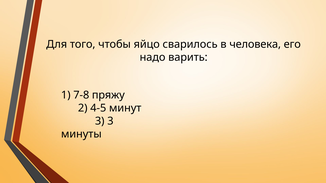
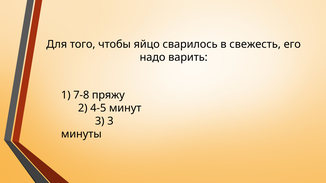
человека: человека -> свежесть
